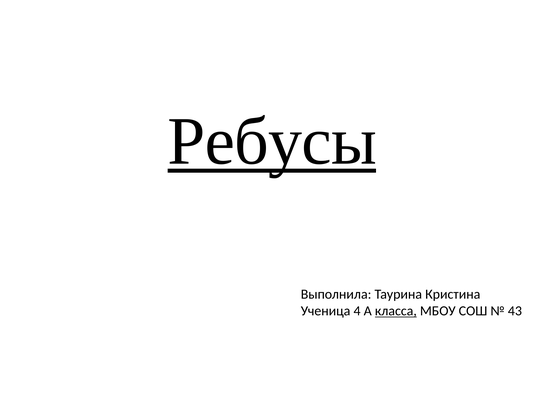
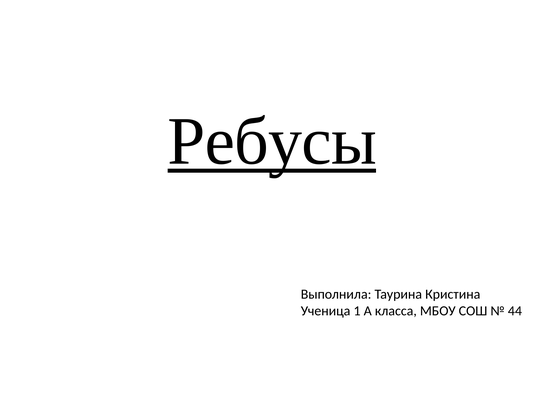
4: 4 -> 1
класса underline: present -> none
43: 43 -> 44
